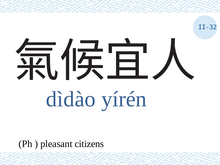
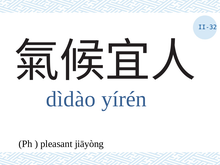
citizens: citizens -> jiāyòng
